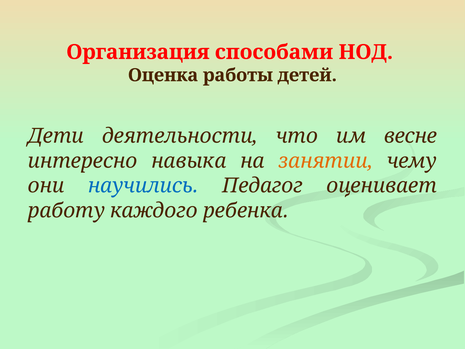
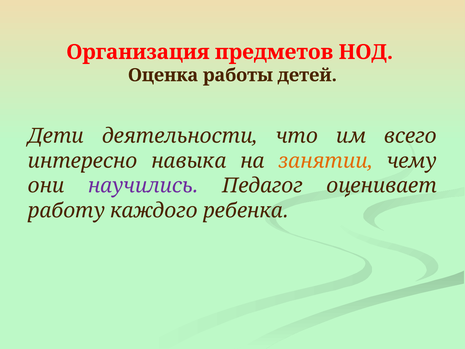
способами: способами -> предметов
весне: весне -> всего
научились colour: blue -> purple
